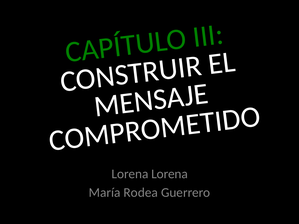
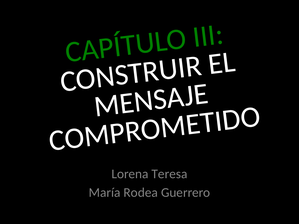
Lorena Lorena: Lorena -> Teresa
